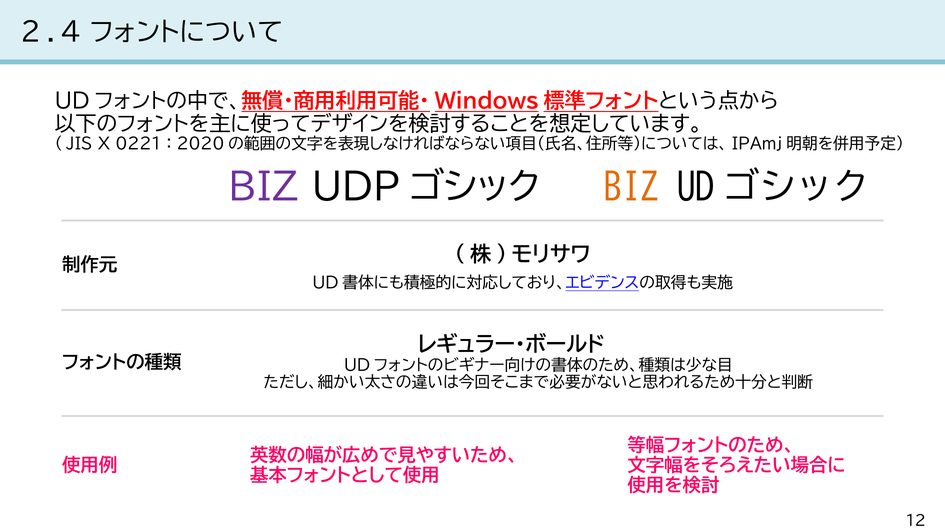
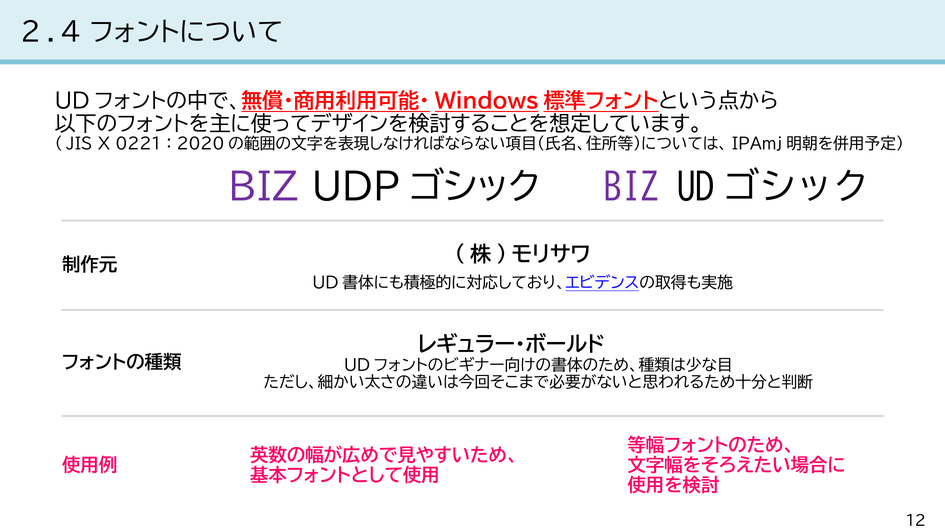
BIZ at (632, 188) colour: orange -> purple
